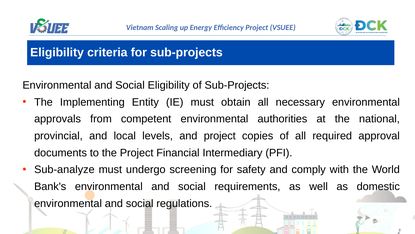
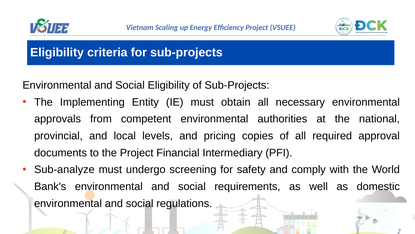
and project: project -> pricing
